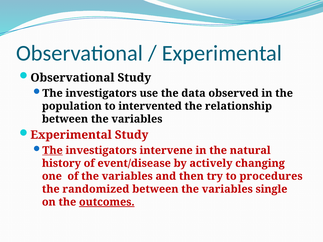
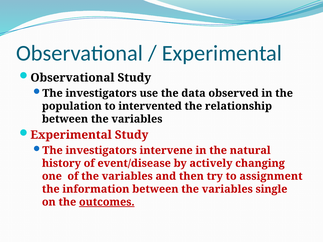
The at (53, 151) underline: present -> none
procedures: procedures -> assignment
randomized: randomized -> information
